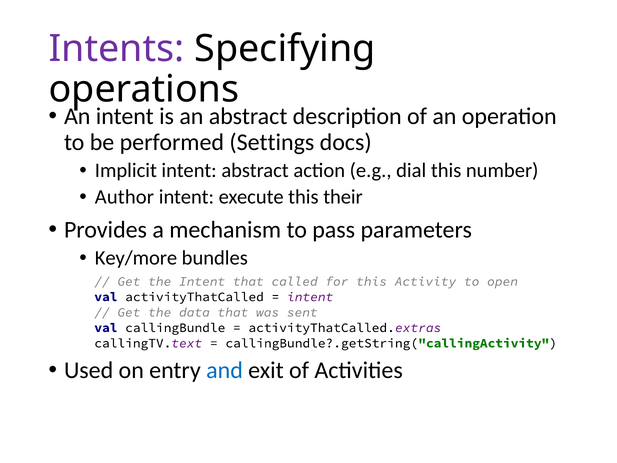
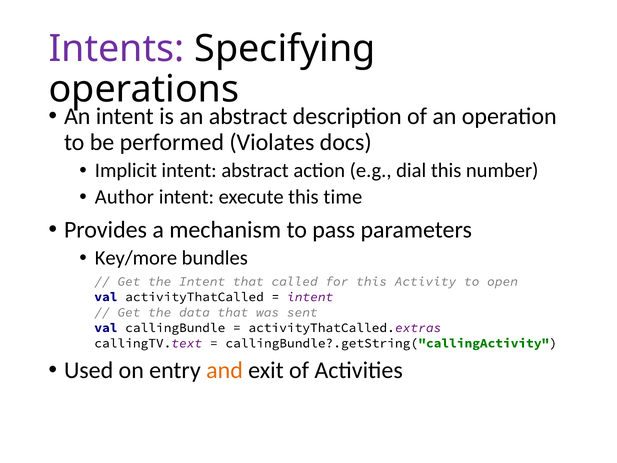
Settings: Settings -> Violates
their: their -> time
and colour: blue -> orange
